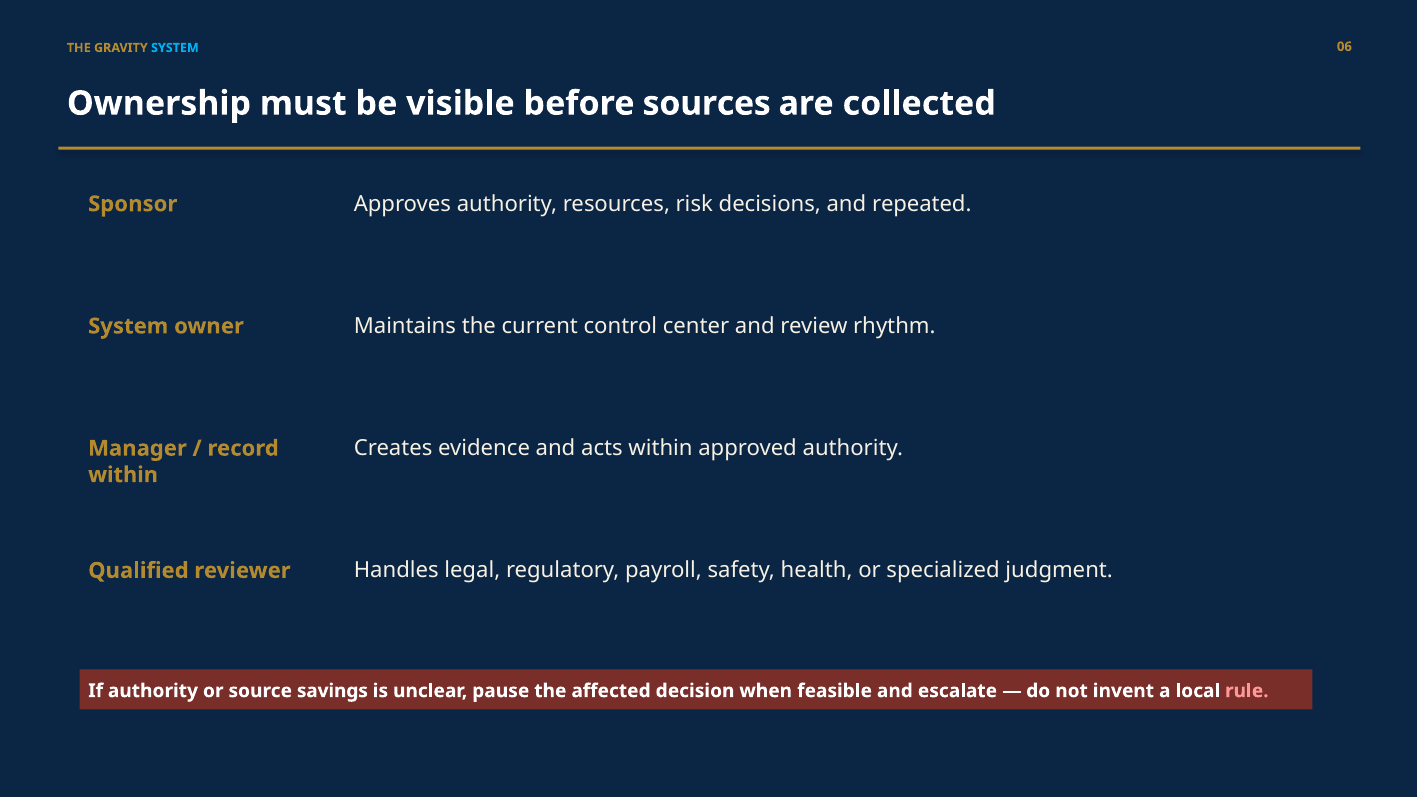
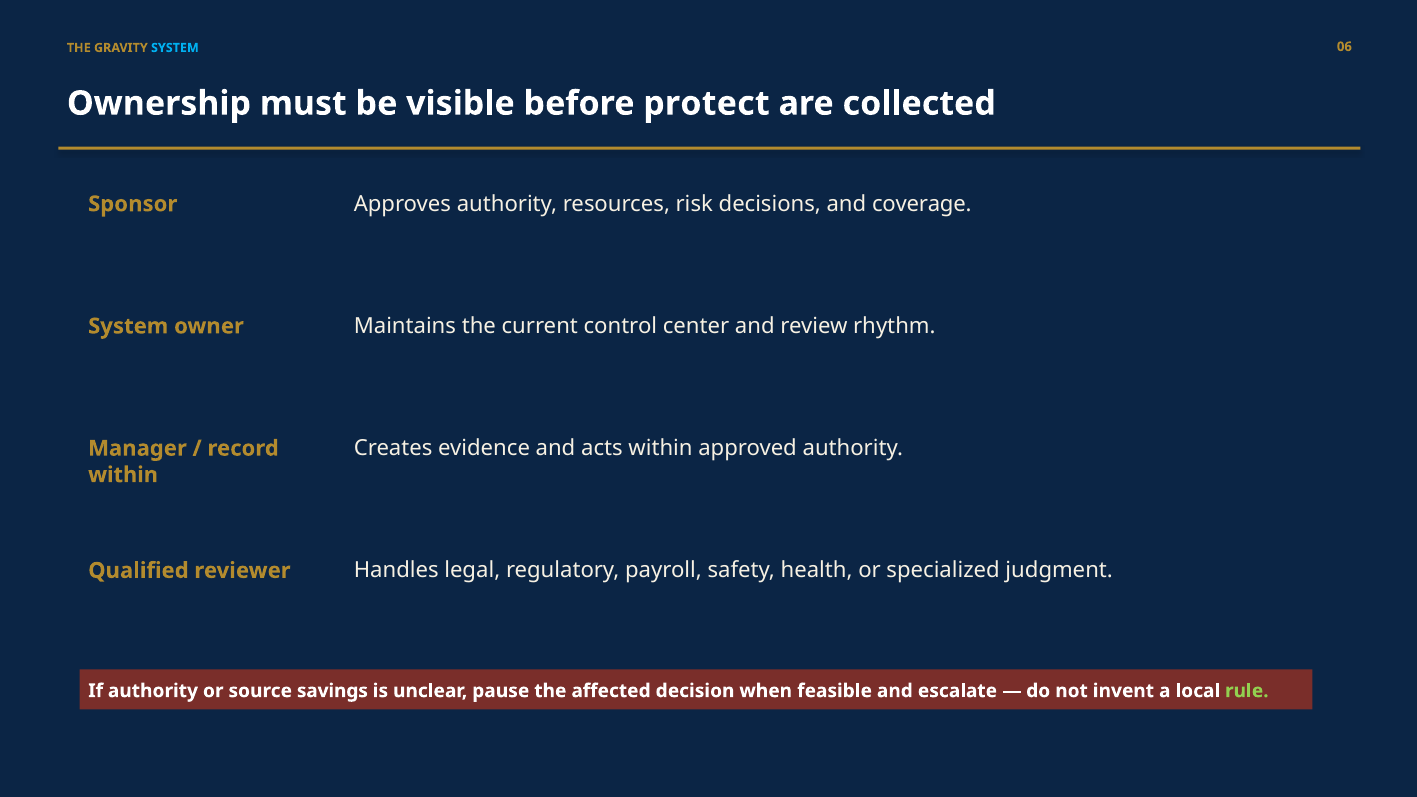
sources: sources -> protect
repeated: repeated -> coverage
rule colour: pink -> light green
